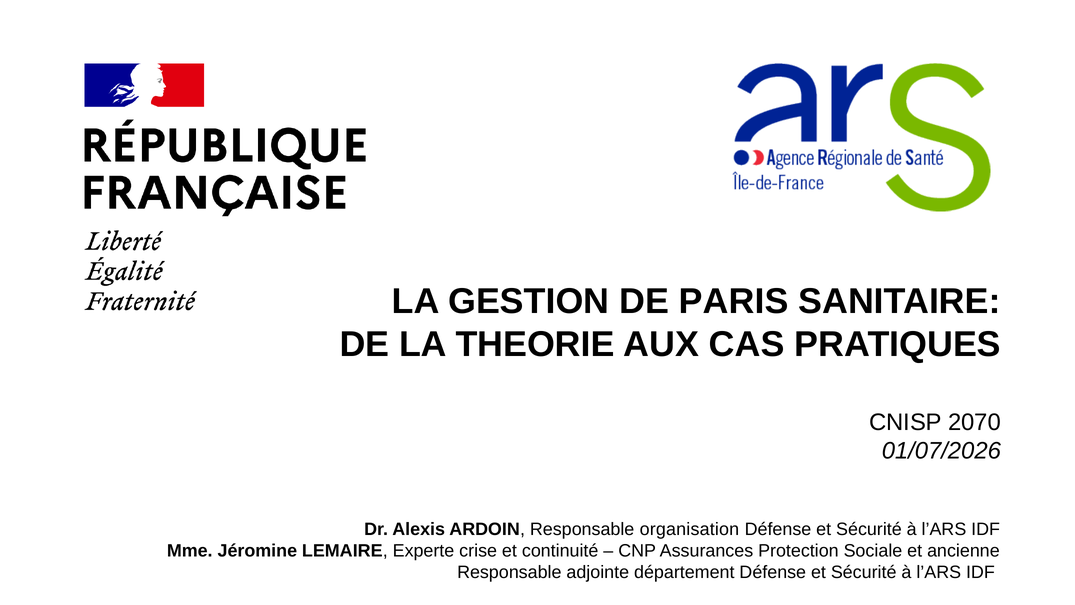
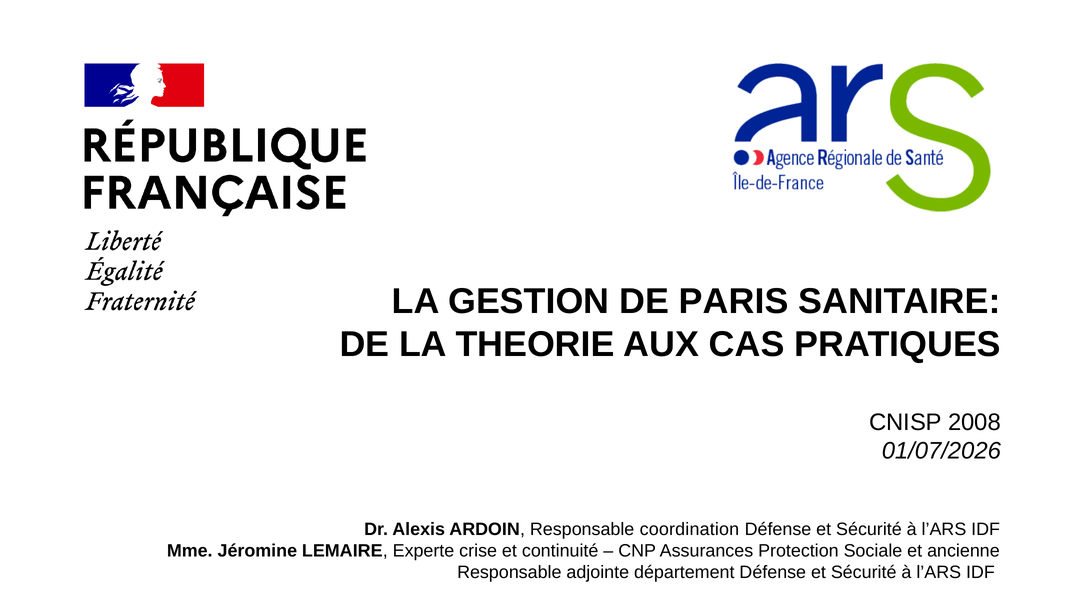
2070: 2070 -> 2008
organisation: organisation -> coordination
